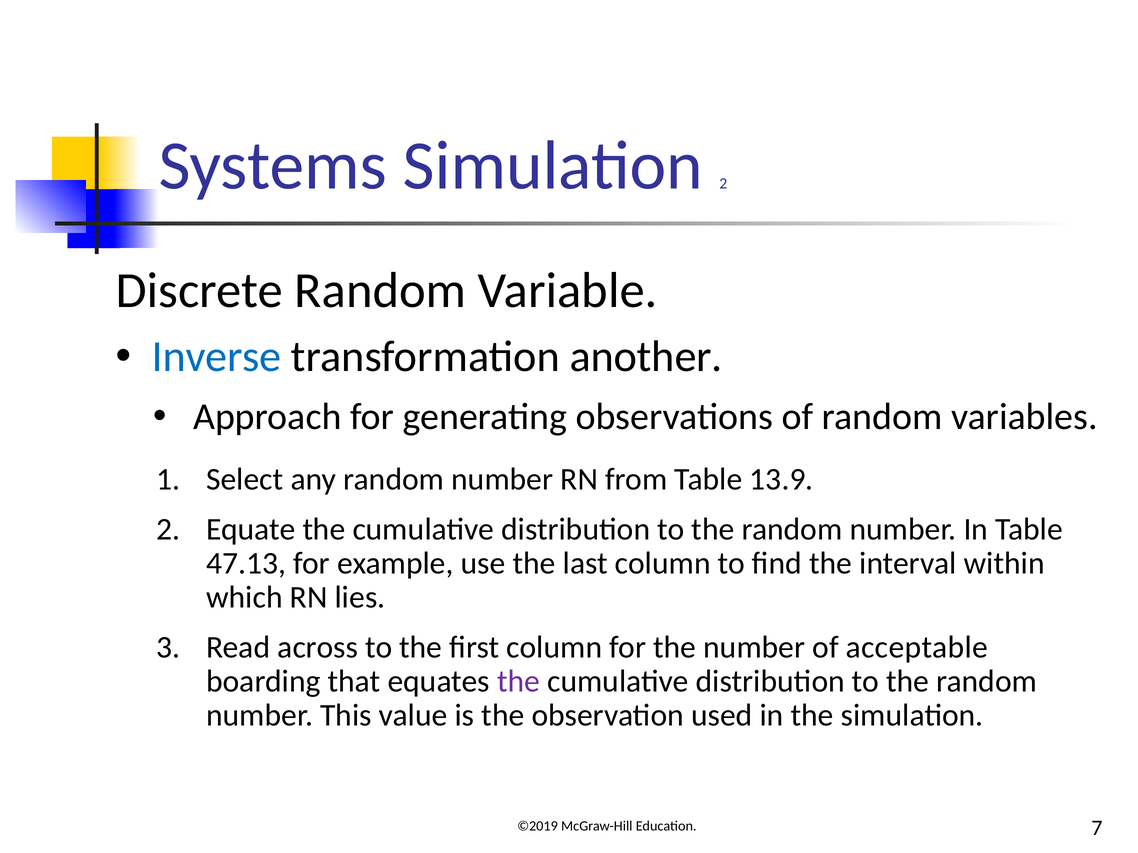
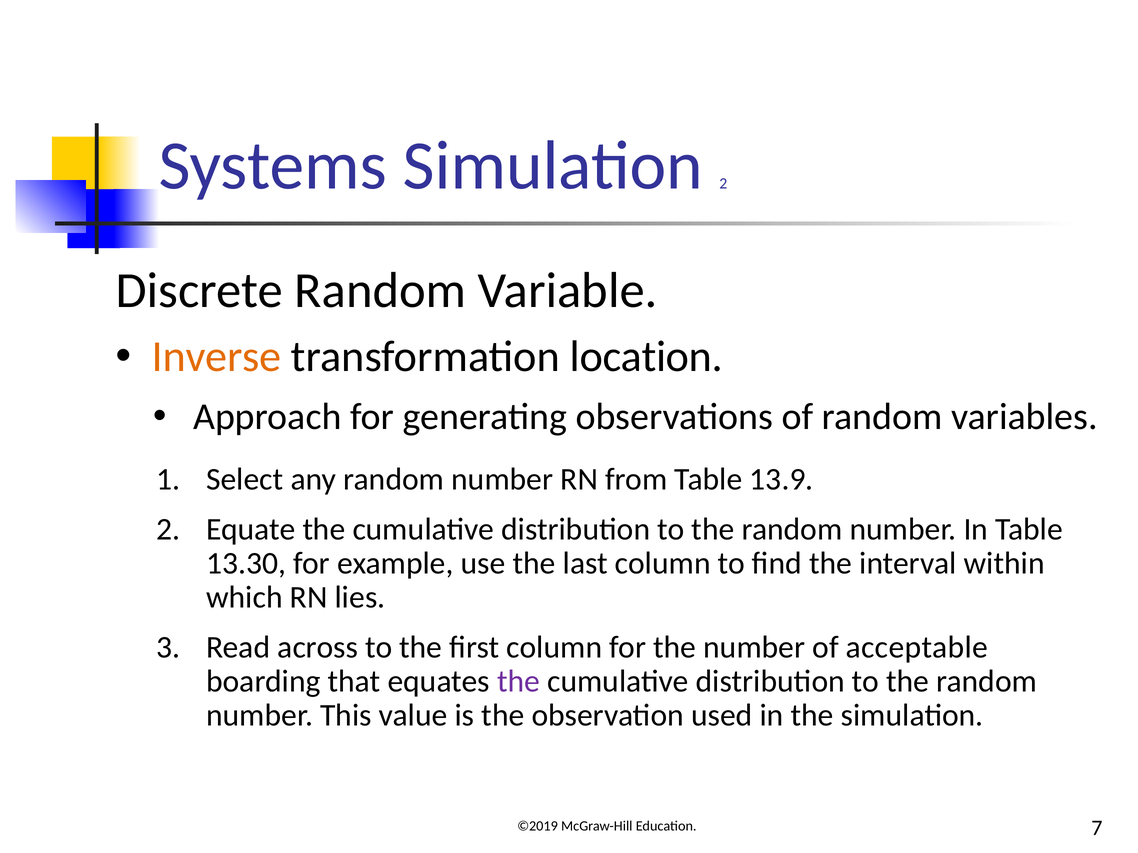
Inverse colour: blue -> orange
another: another -> location
47.13: 47.13 -> 13.30
